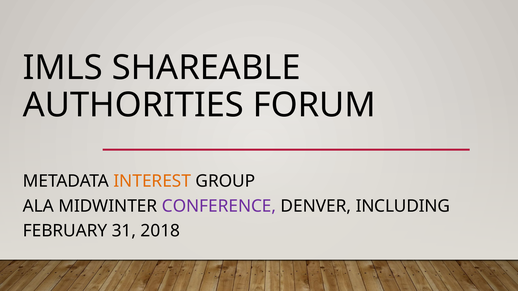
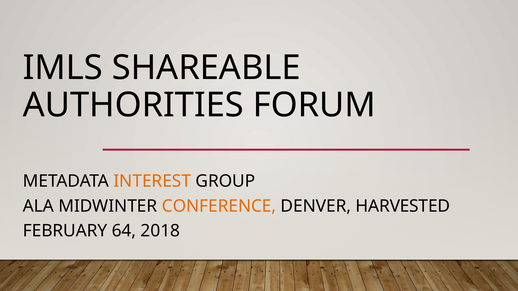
CONFERENCE colour: purple -> orange
INCLUDING: INCLUDING -> HARVESTED
31: 31 -> 64
